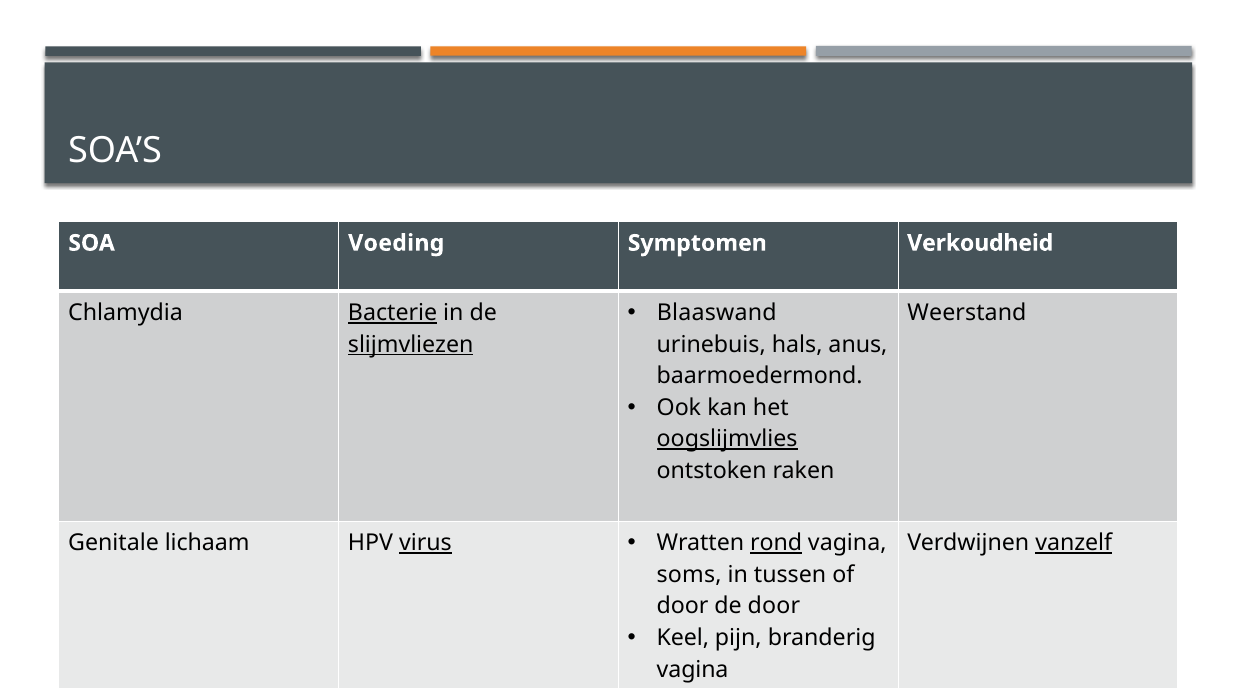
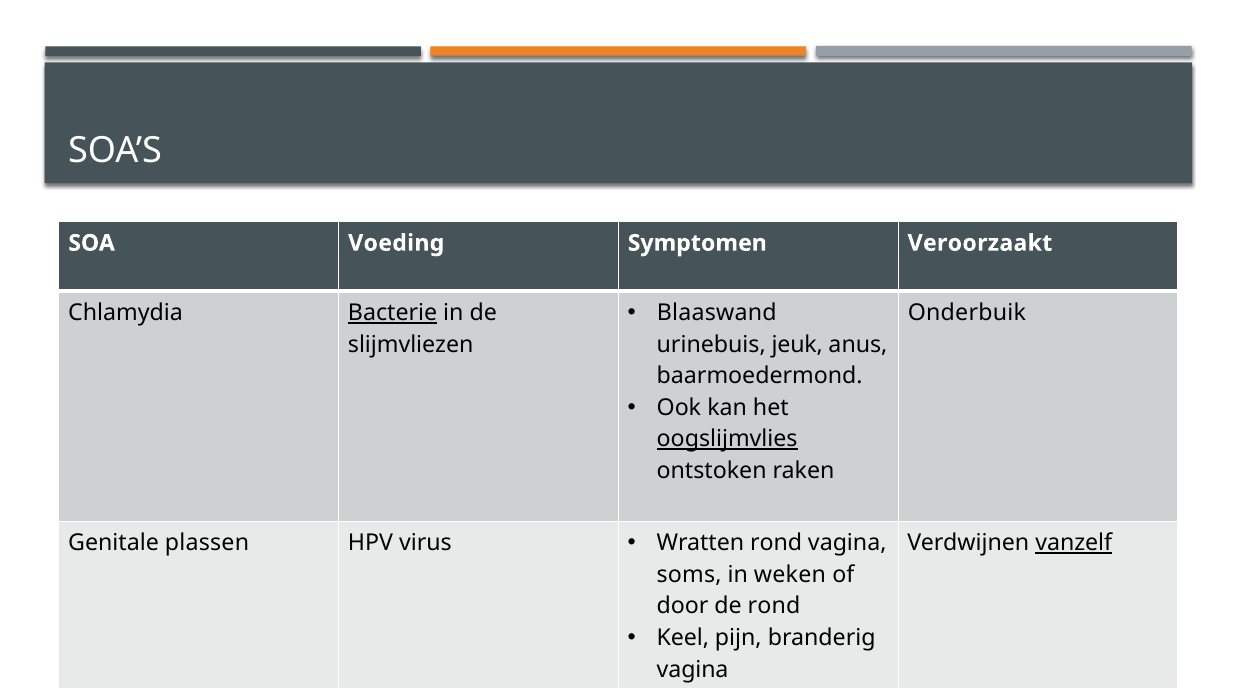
Verkoudheid: Verkoudheid -> Veroorzaakt
Weerstand: Weerstand -> Onderbuik
slijmvliezen underline: present -> none
hals: hals -> jeuk
lichaam: lichaam -> plassen
virus underline: present -> none
rond at (776, 543) underline: present -> none
tussen: tussen -> weken
de door: door -> rond
